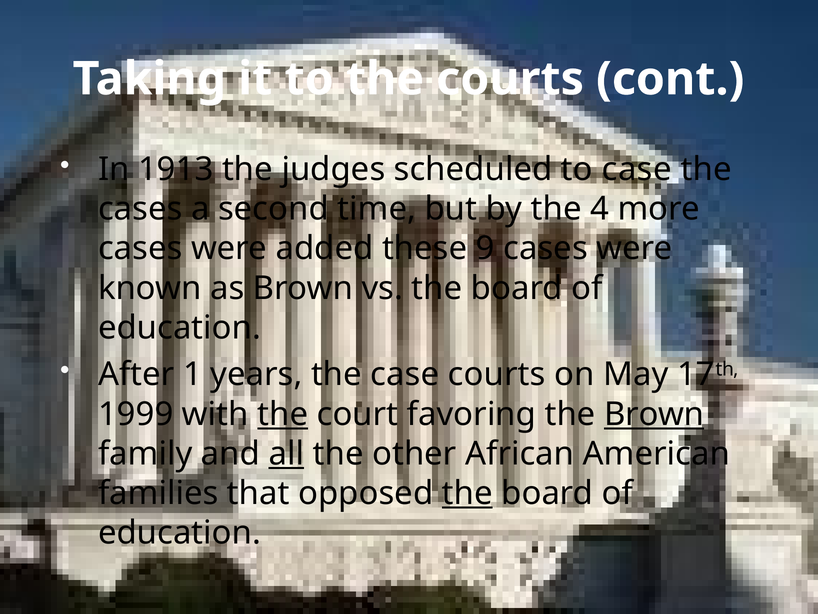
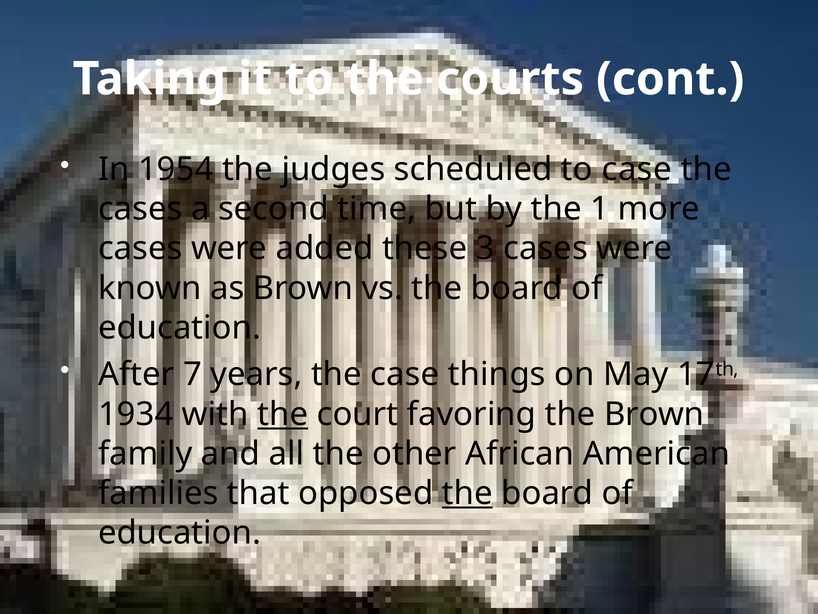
1913: 1913 -> 1954
4: 4 -> 1
9: 9 -> 3
1: 1 -> 7
case courts: courts -> things
1999: 1999 -> 1934
Brown at (654, 414) underline: present -> none
all underline: present -> none
